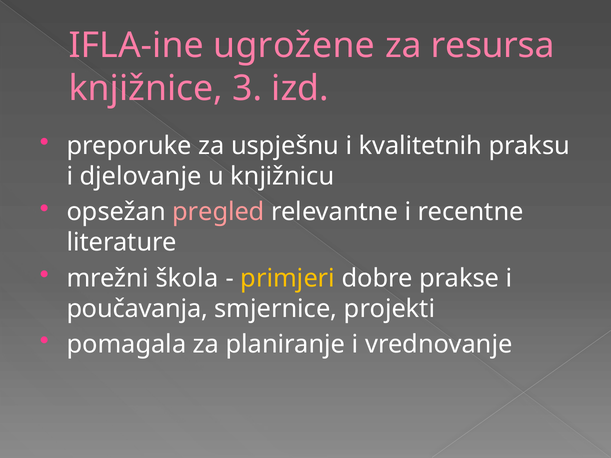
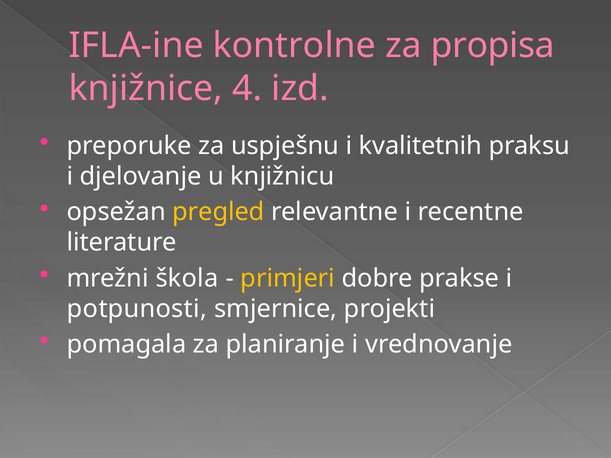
ugrožene: ugrožene -> kontrolne
resursa: resursa -> propisa
3: 3 -> 4
pregled colour: pink -> yellow
poučavanja: poučavanja -> potpunosti
